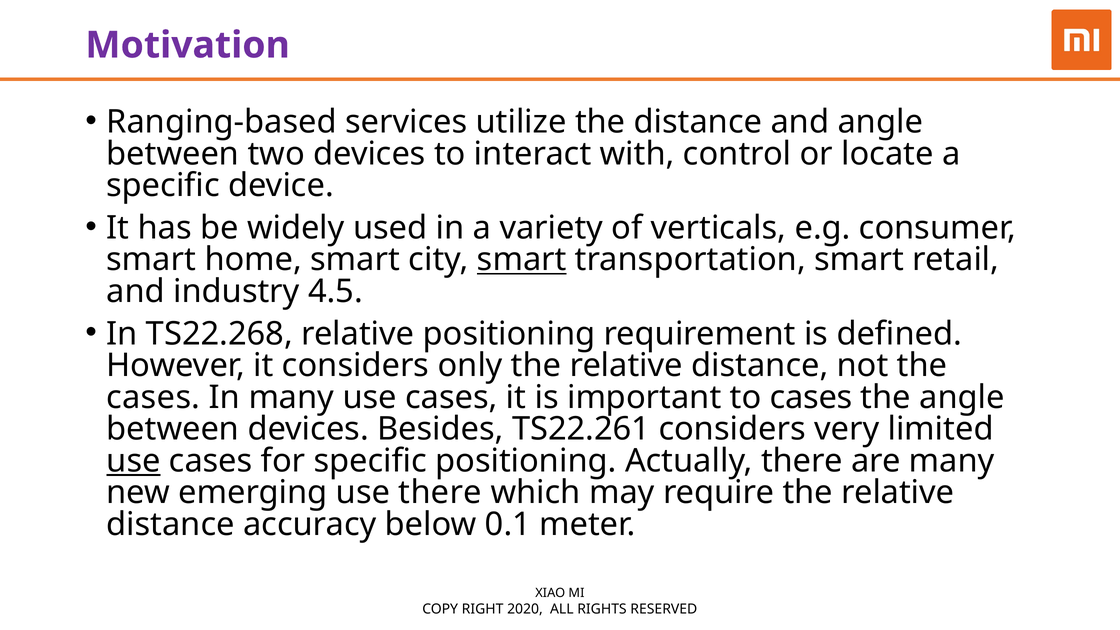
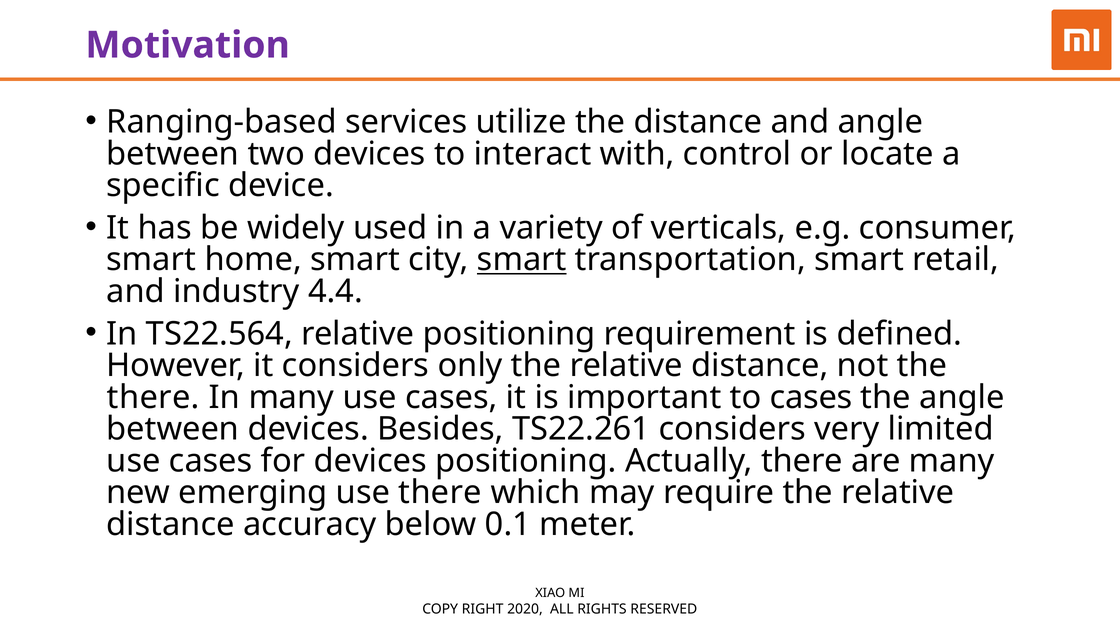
4.5: 4.5 -> 4.4
TS22.268: TS22.268 -> TS22.564
cases at (153, 397): cases -> there
use at (133, 461) underline: present -> none
for specific: specific -> devices
